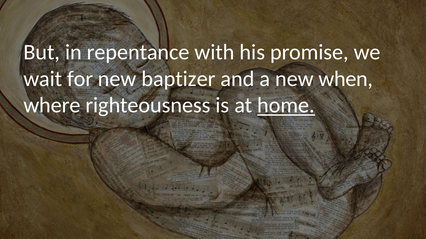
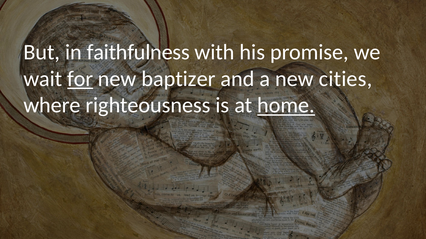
repentance: repentance -> faithfulness
for underline: none -> present
when: when -> cities
